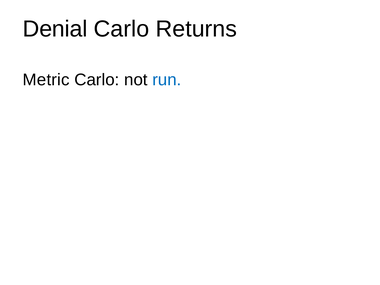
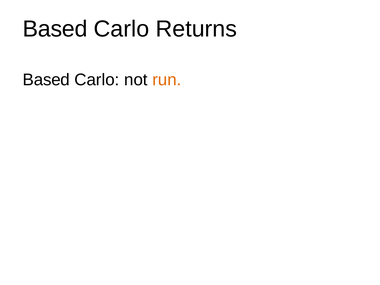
Denial at (55, 29): Denial -> Based
Metric at (46, 80): Metric -> Based
run colour: blue -> orange
